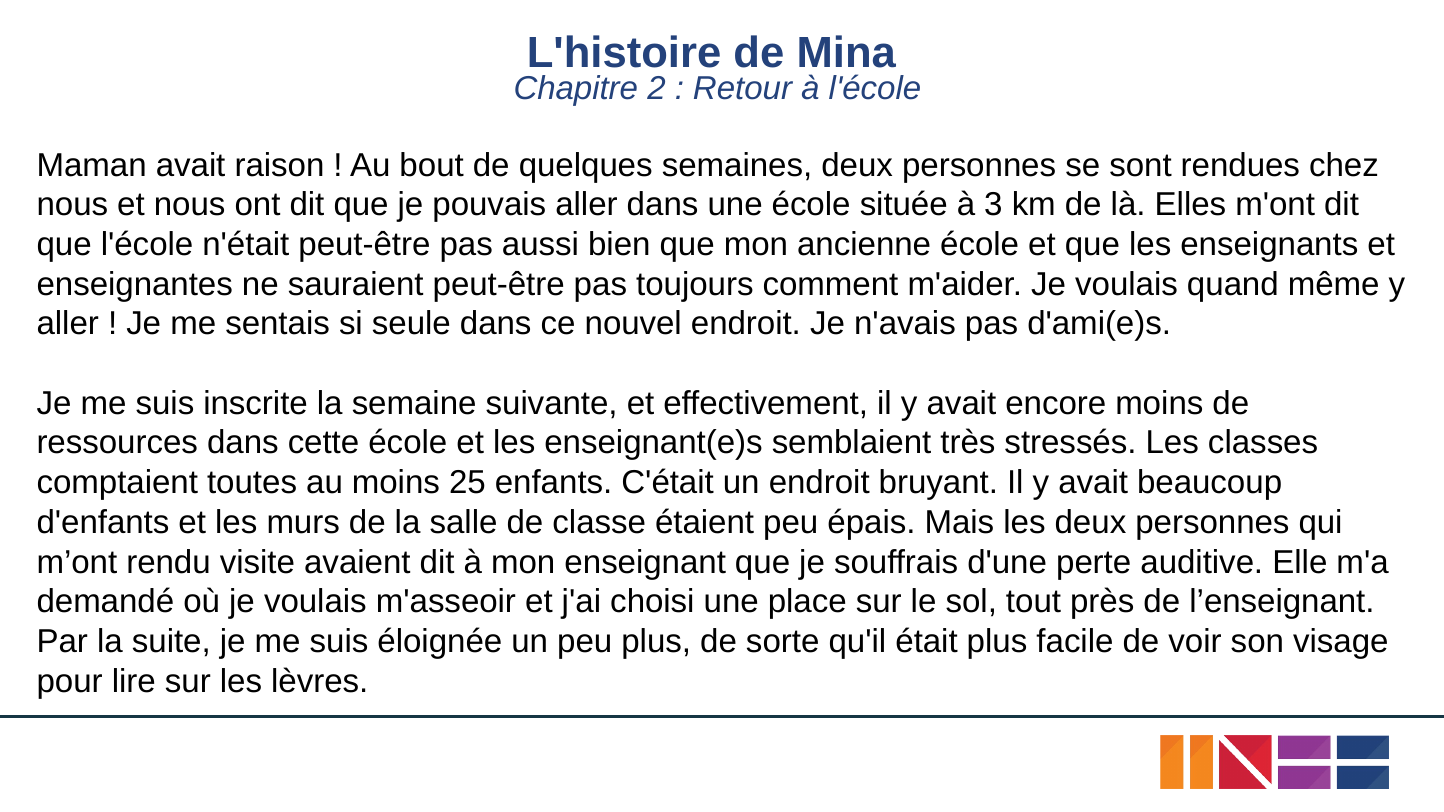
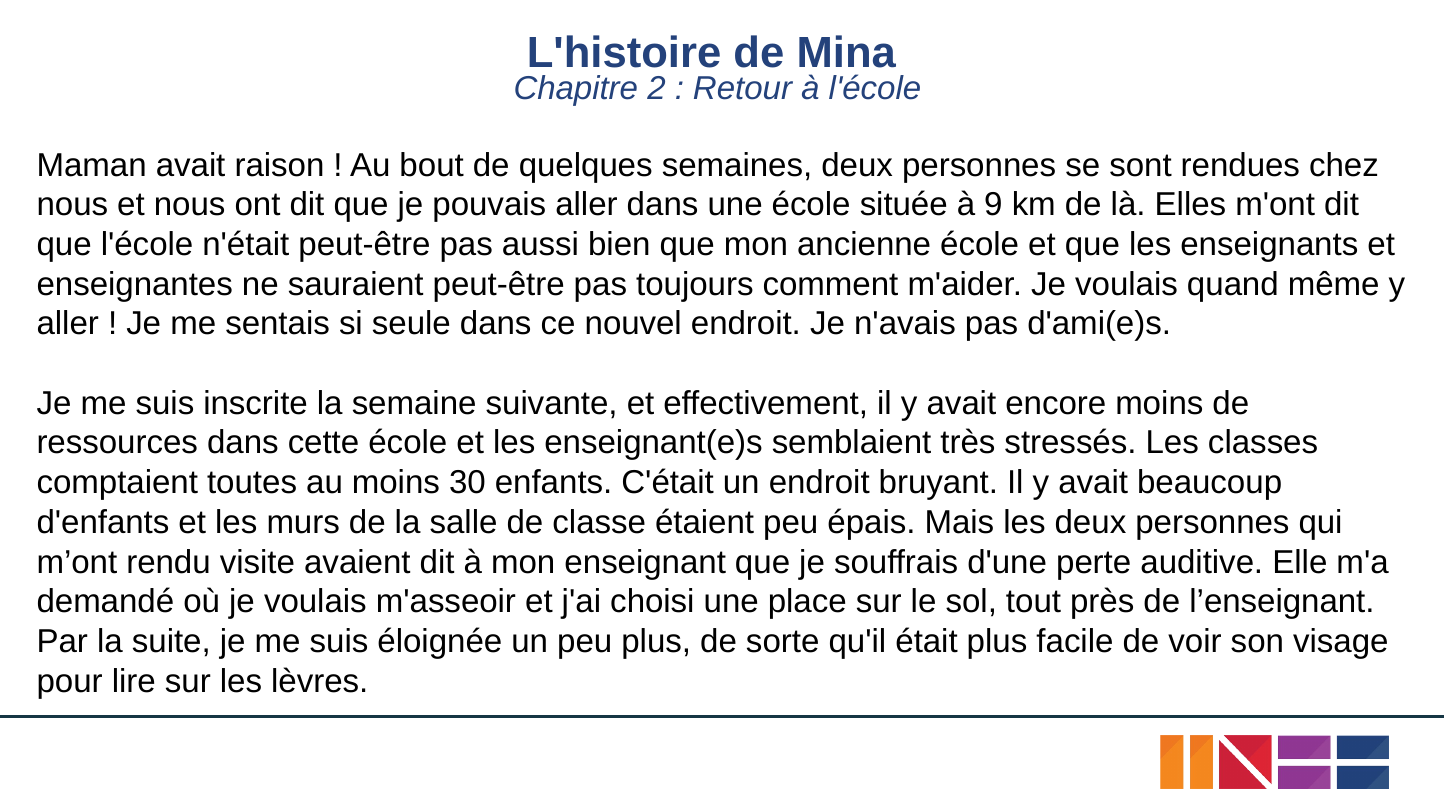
3: 3 -> 9
25: 25 -> 30
